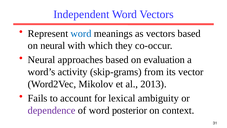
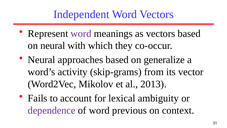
word at (81, 33) colour: blue -> purple
evaluation: evaluation -> generalize
posterior: posterior -> previous
